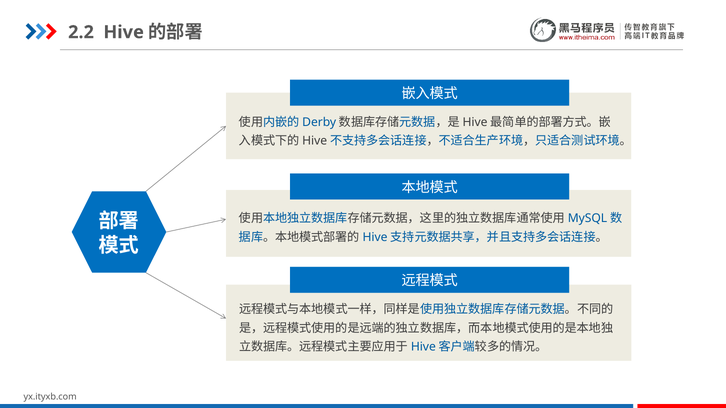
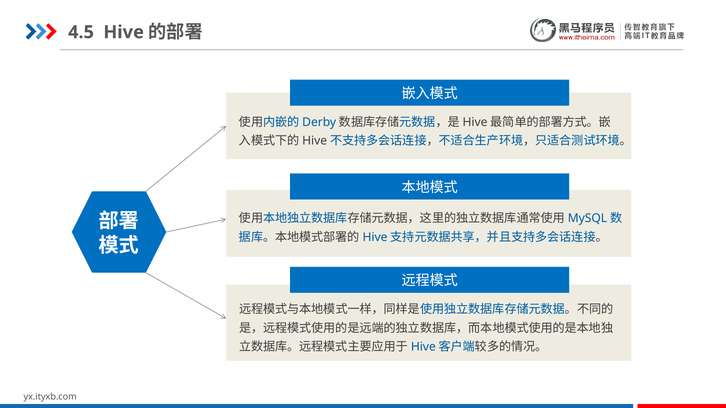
2.2: 2.2 -> 4.5
